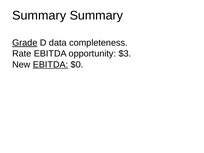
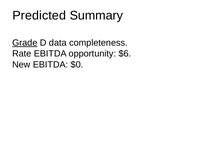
Summary at (39, 15): Summary -> Predicted
$3: $3 -> $6
EBITDA at (50, 65) underline: present -> none
